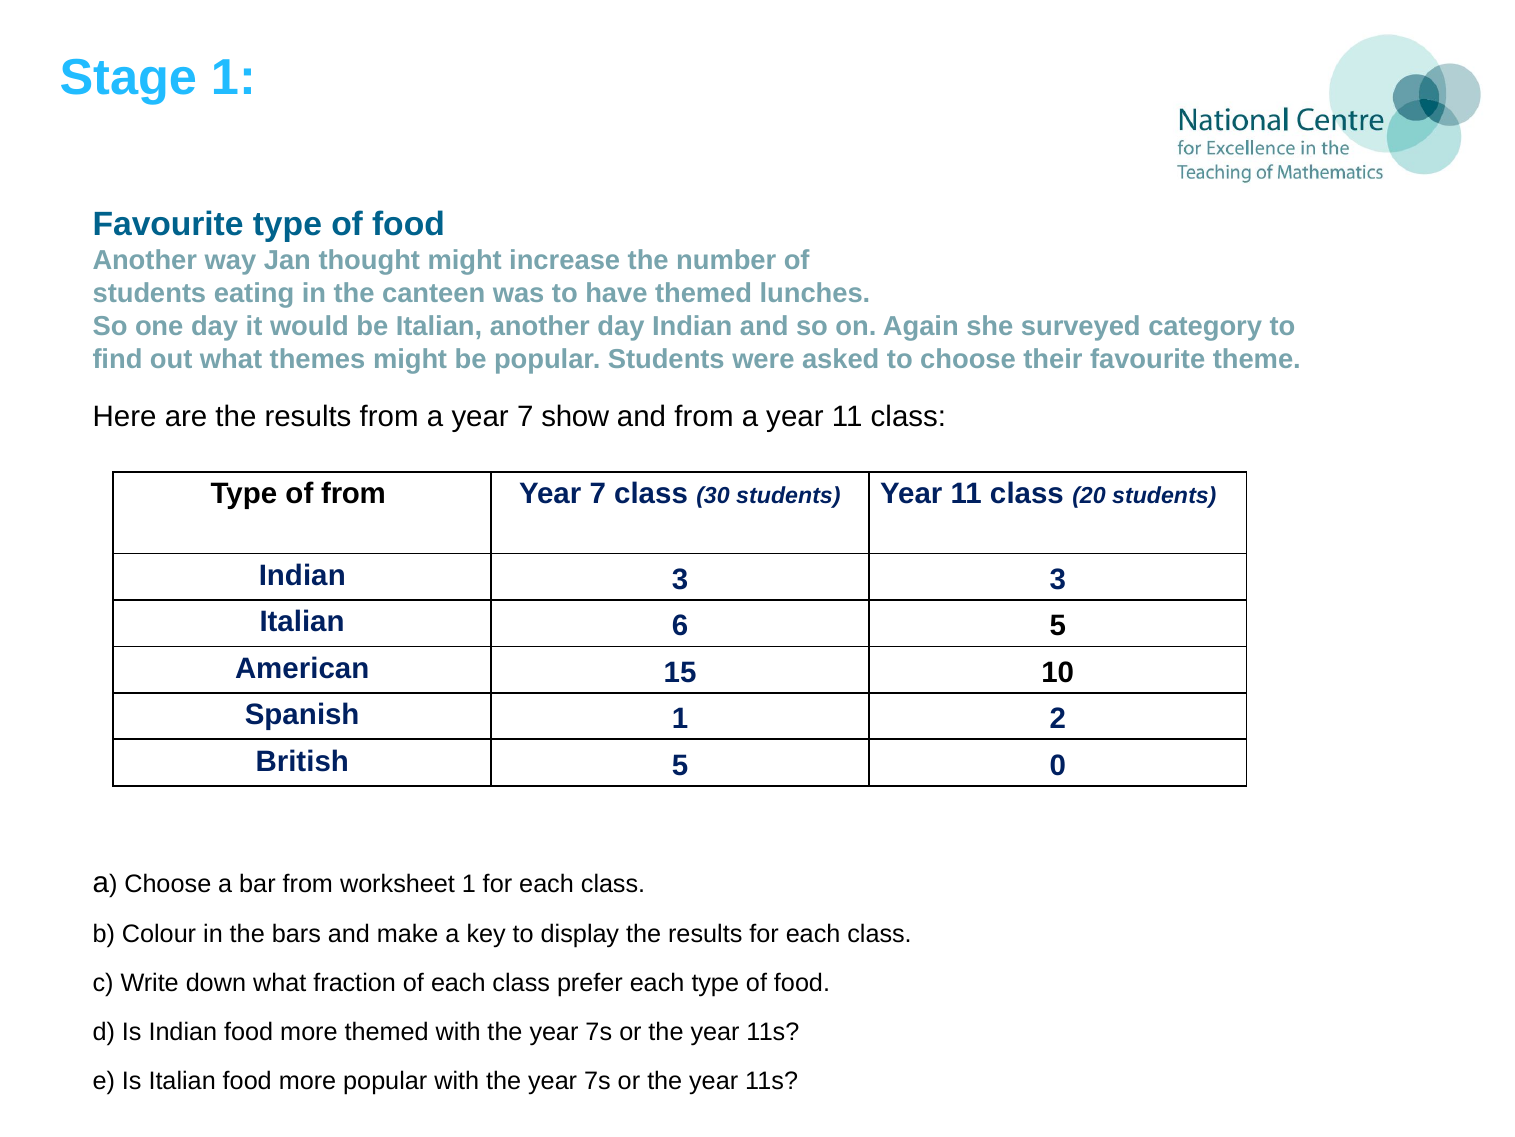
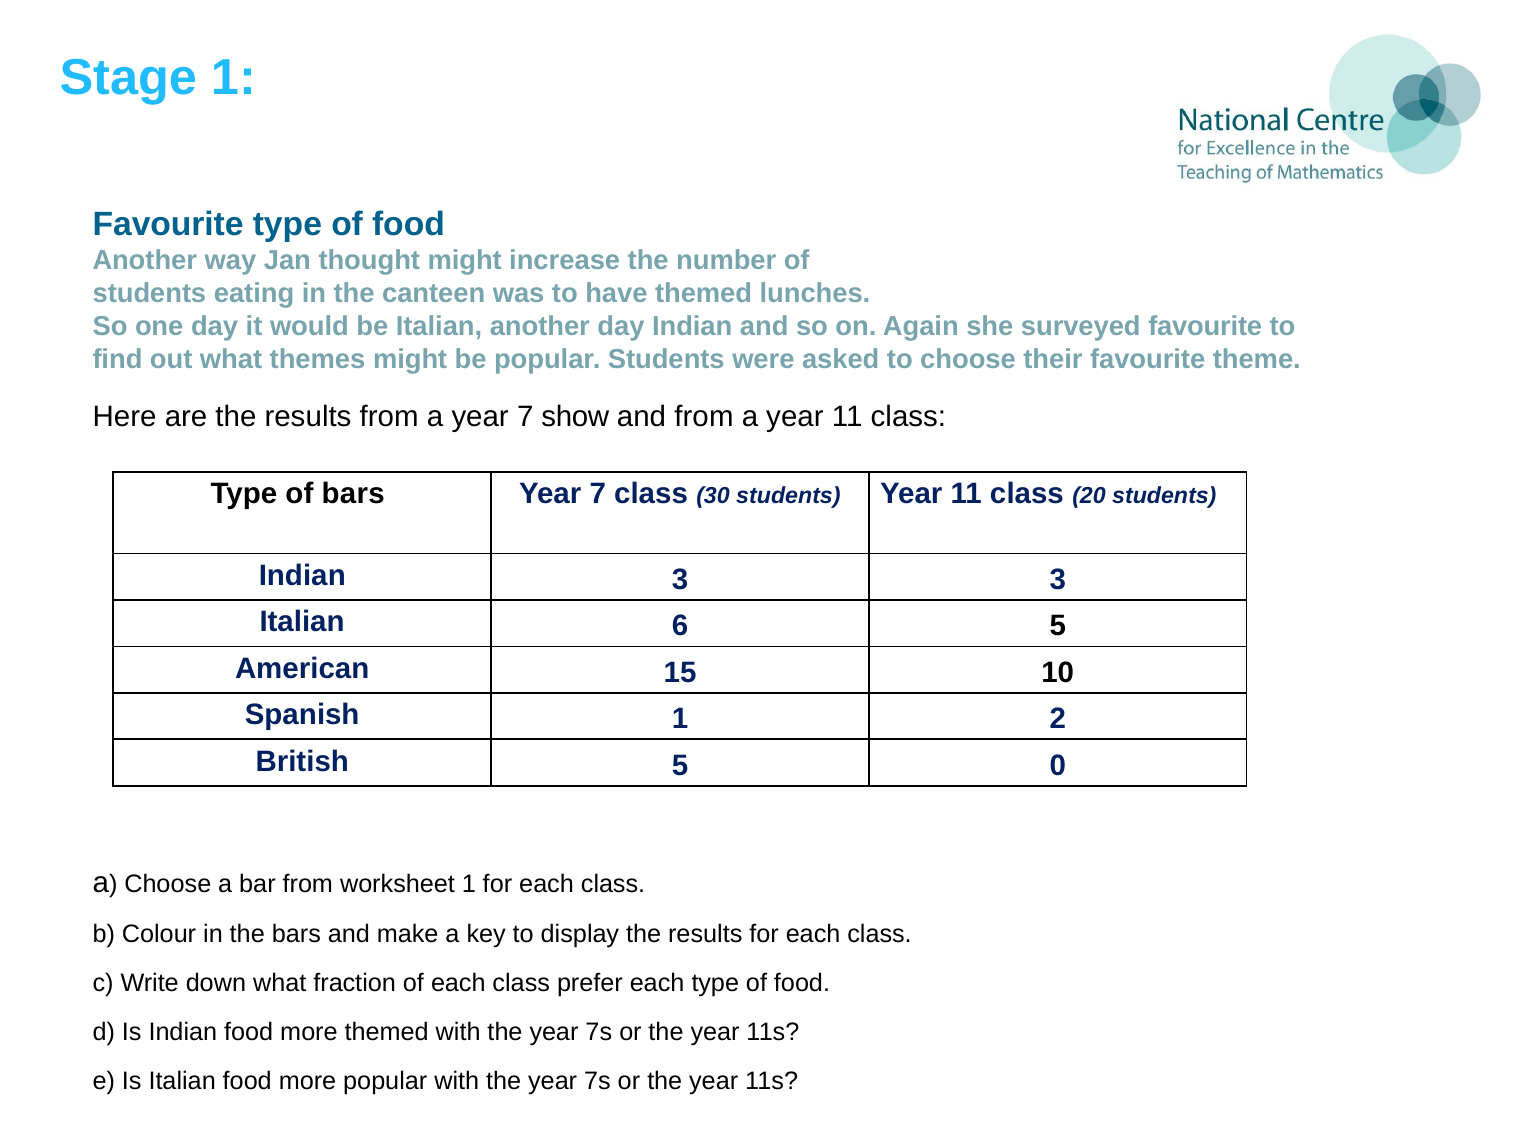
surveyed category: category -> favourite
of from: from -> bars
